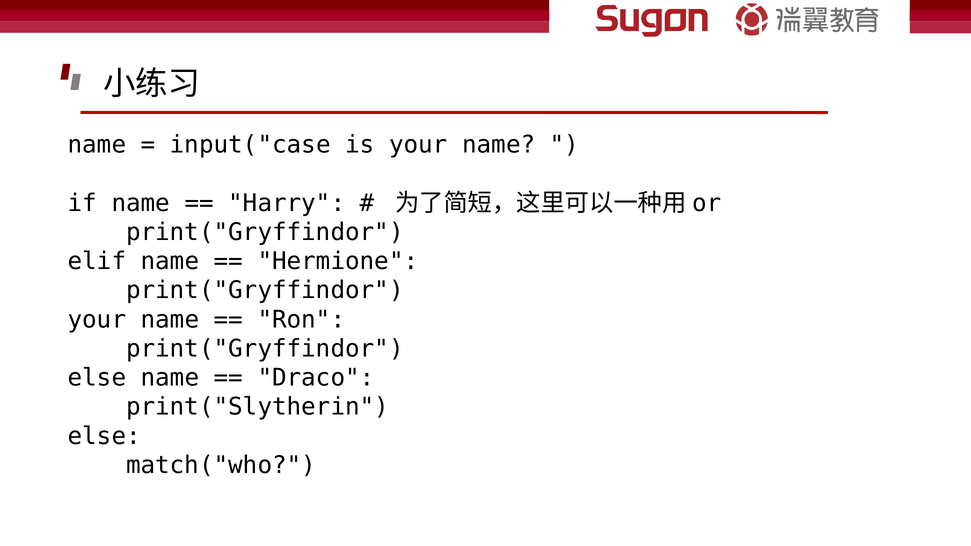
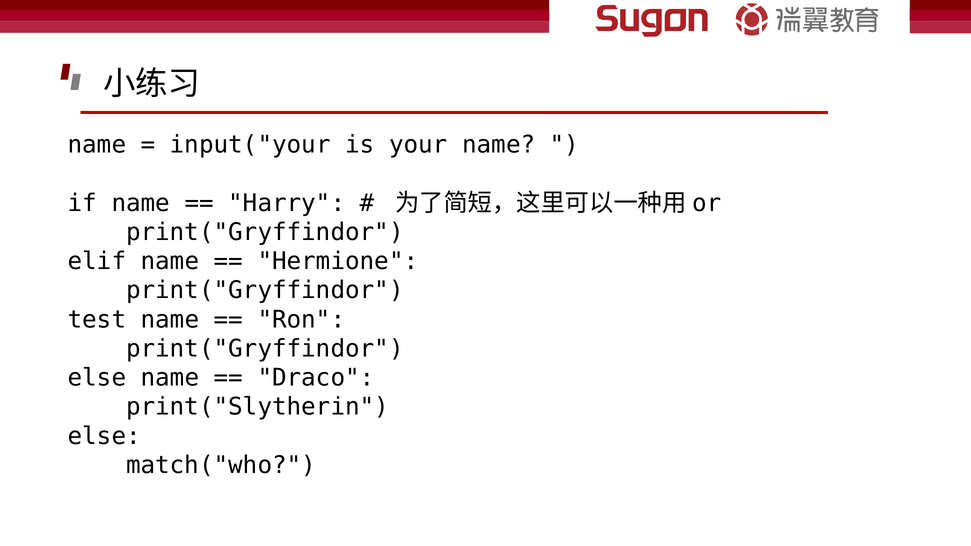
input("case: input("case -> input("your
your at (97, 320): your -> test
